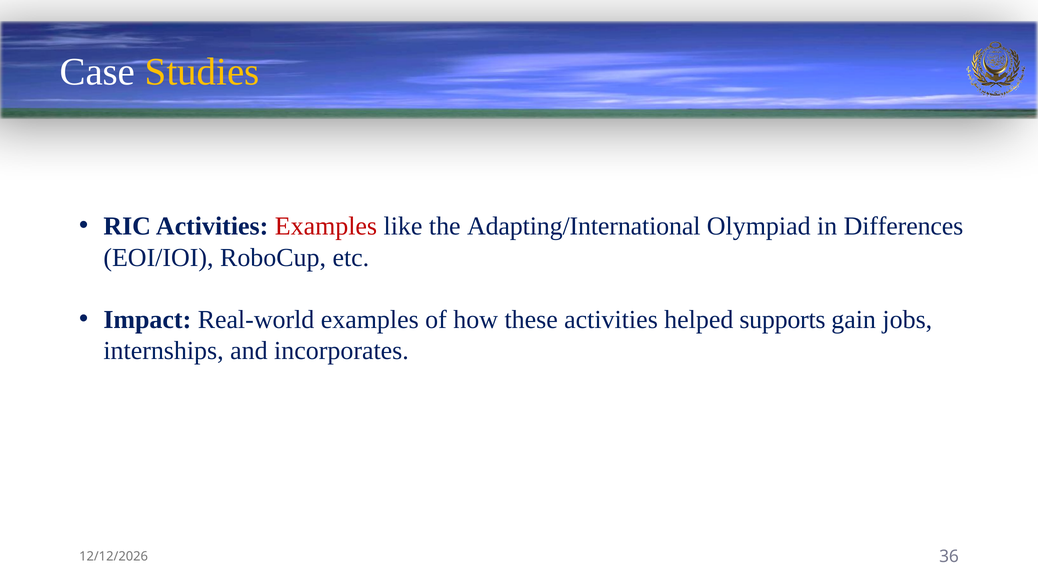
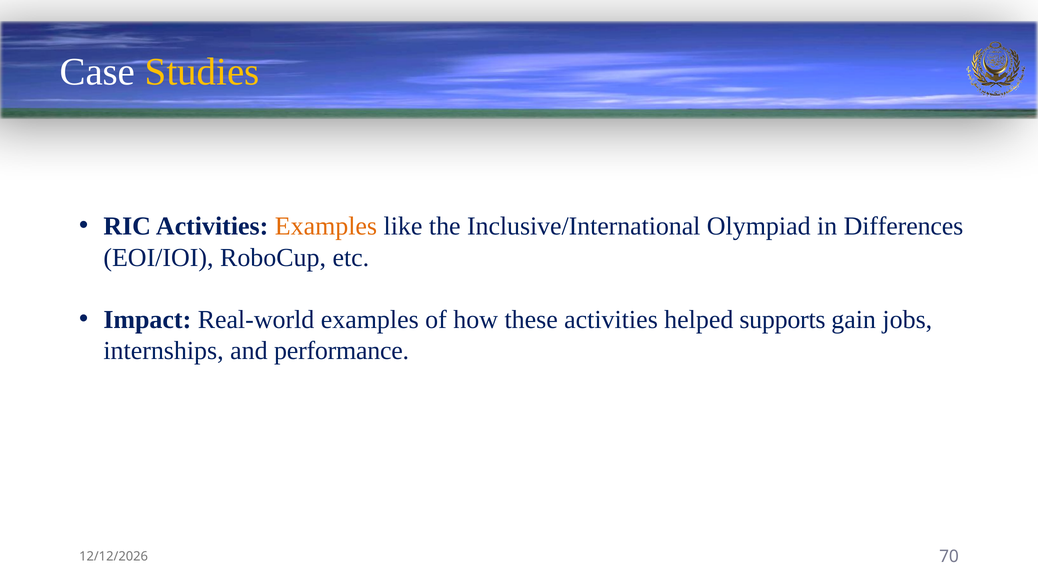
Examples at (326, 226) colour: red -> orange
Adapting/International: Adapting/International -> Inclusive/International
incorporates: incorporates -> performance
36: 36 -> 70
